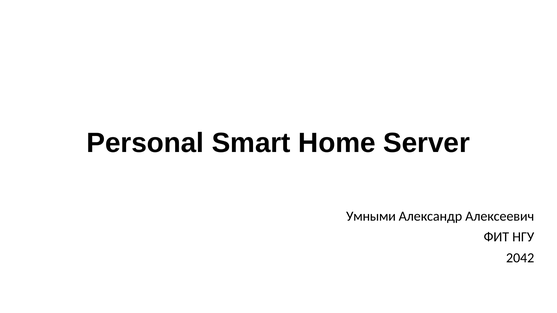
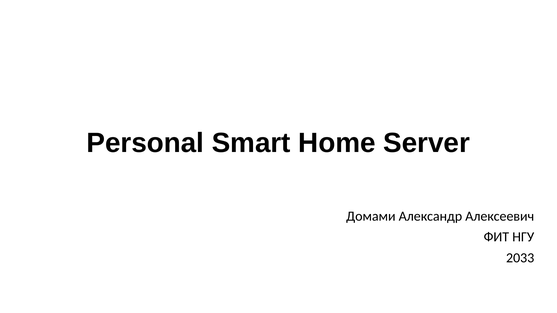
Умными: Умными -> Домами
2042: 2042 -> 2033
